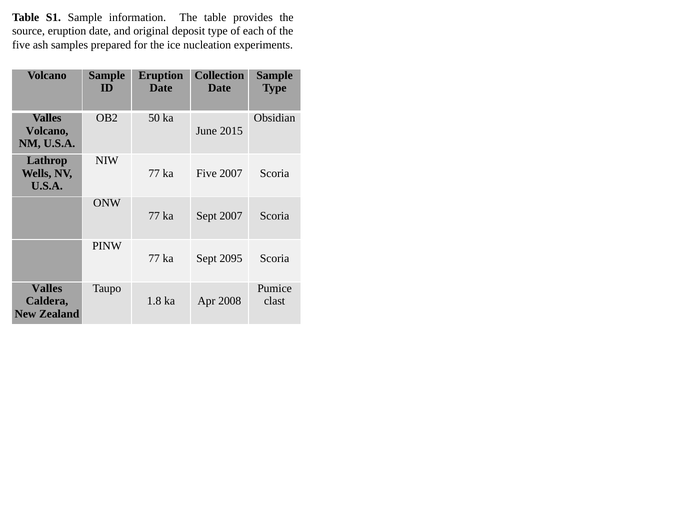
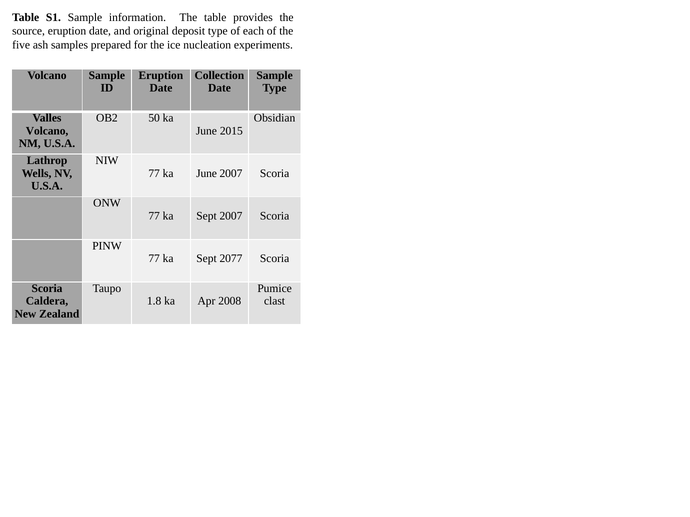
77 ka Five: Five -> June
2095: 2095 -> 2077
Valles at (47, 289): Valles -> Scoria
